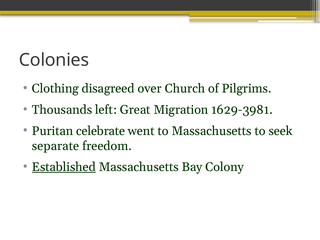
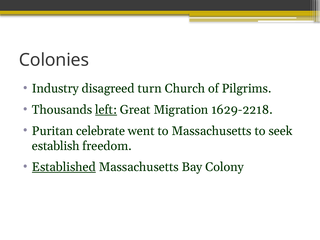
Clothing: Clothing -> Industry
over: over -> turn
left underline: none -> present
1629-3981: 1629-3981 -> 1629-2218
separate: separate -> establish
